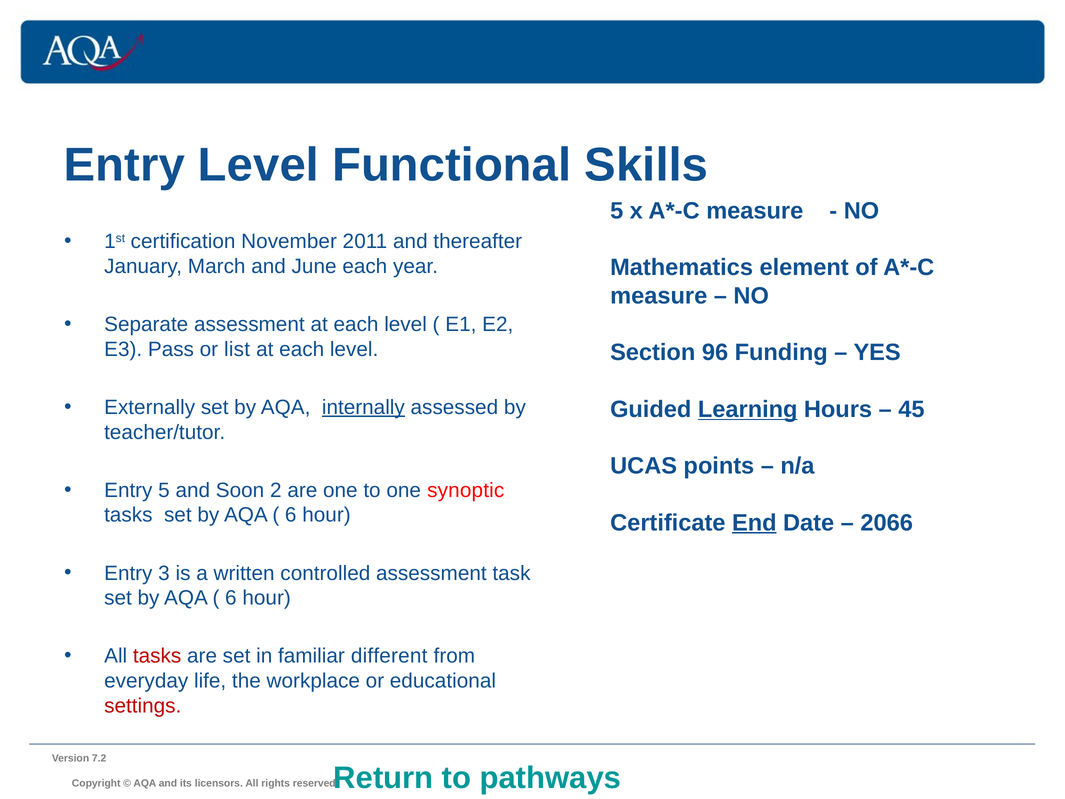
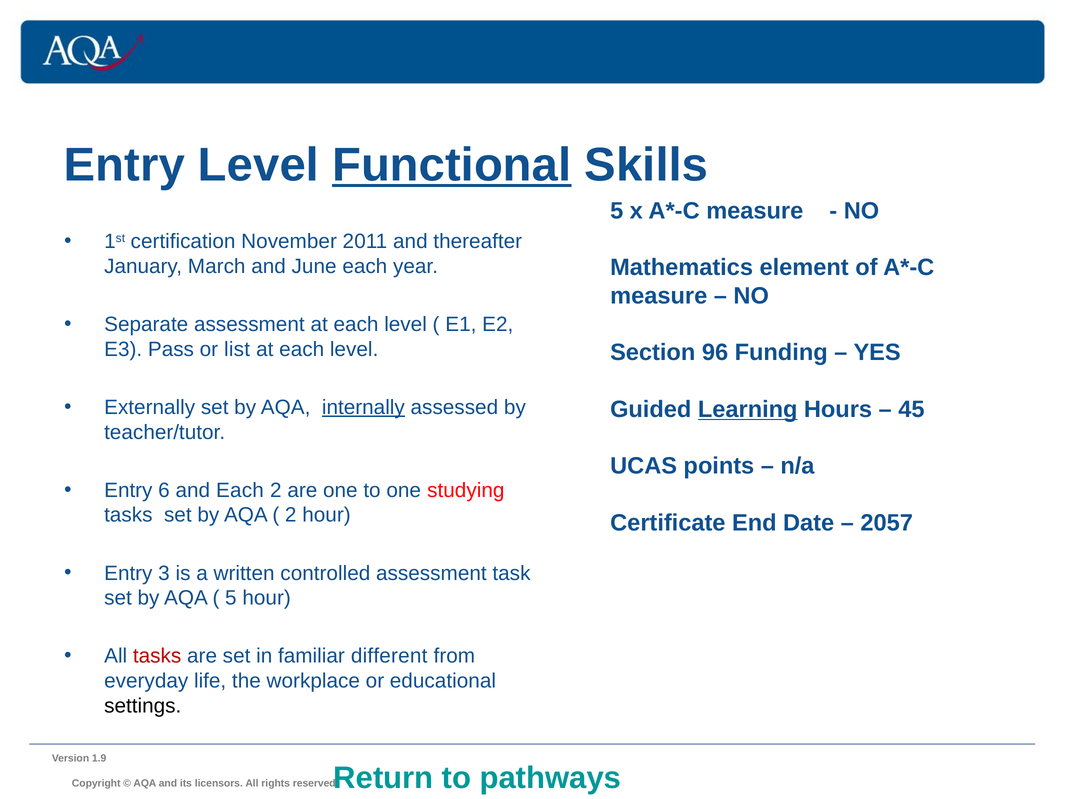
Functional underline: none -> present
Entry 5: 5 -> 6
and Soon: Soon -> Each
synoptic: synoptic -> studying
6 at (291, 515): 6 -> 2
End underline: present -> none
2066: 2066 -> 2057
6 at (231, 598): 6 -> 5
settings colour: red -> black
7.2: 7.2 -> 1.9
